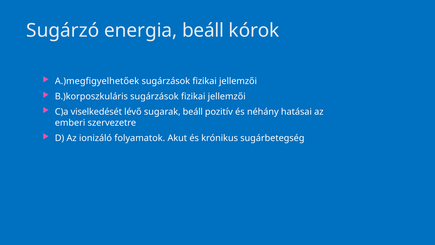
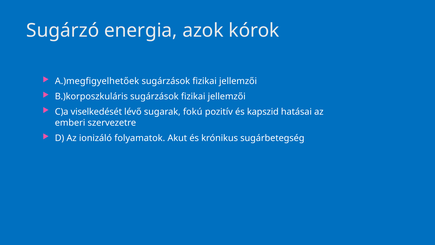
energia beáll: beáll -> azok
sugarak beáll: beáll -> fokú
néhány: néhány -> kapszid
